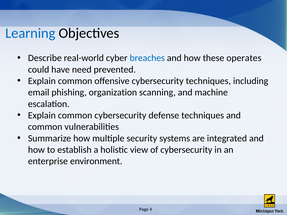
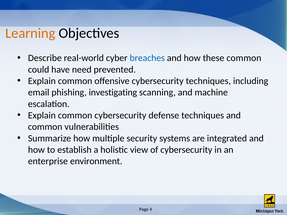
Learning colour: blue -> orange
these operates: operates -> common
organization: organization -> investigating
